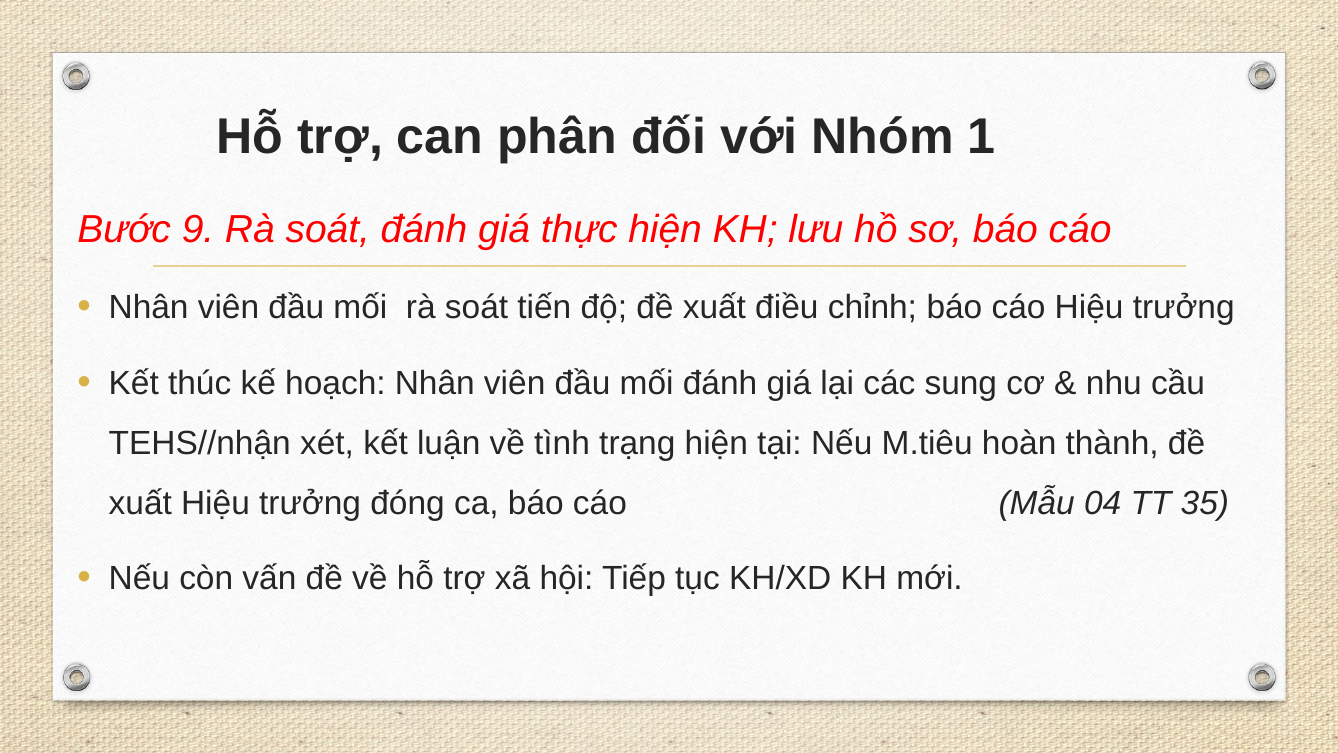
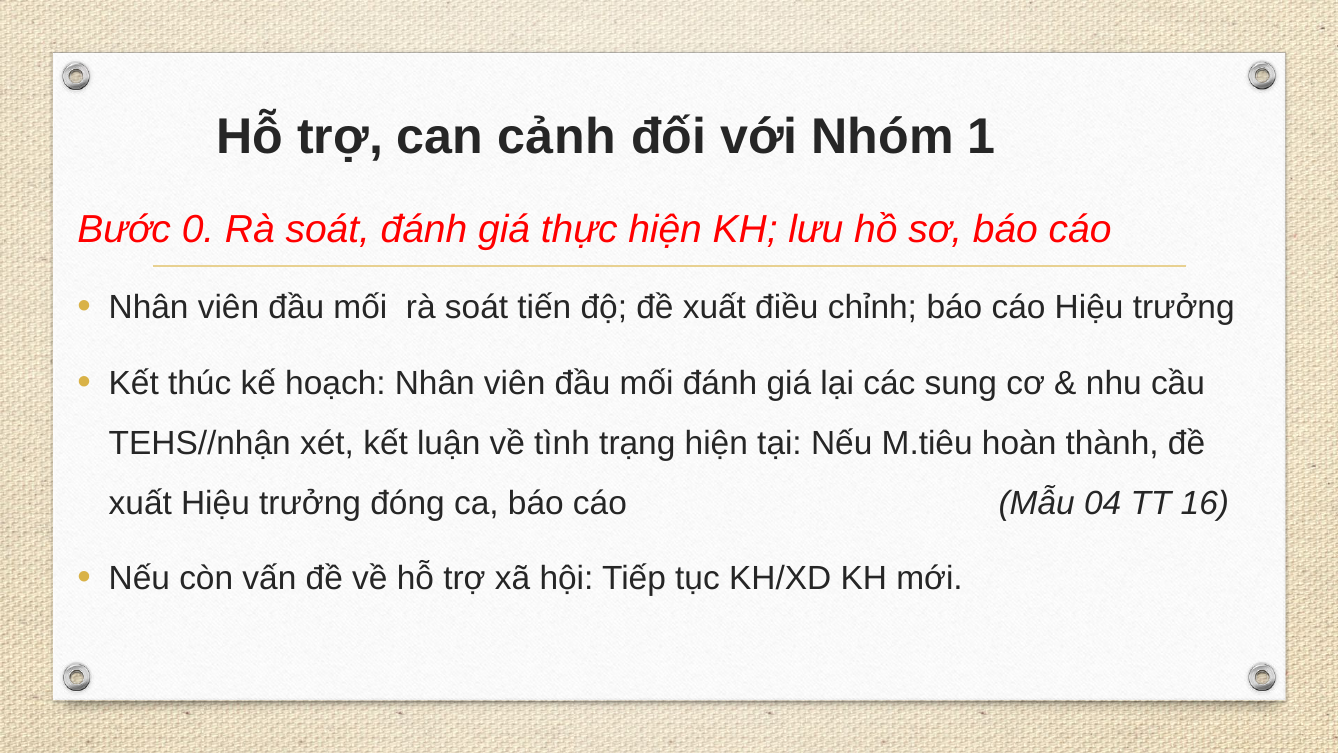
phân: phân -> cảnh
9: 9 -> 0
35: 35 -> 16
